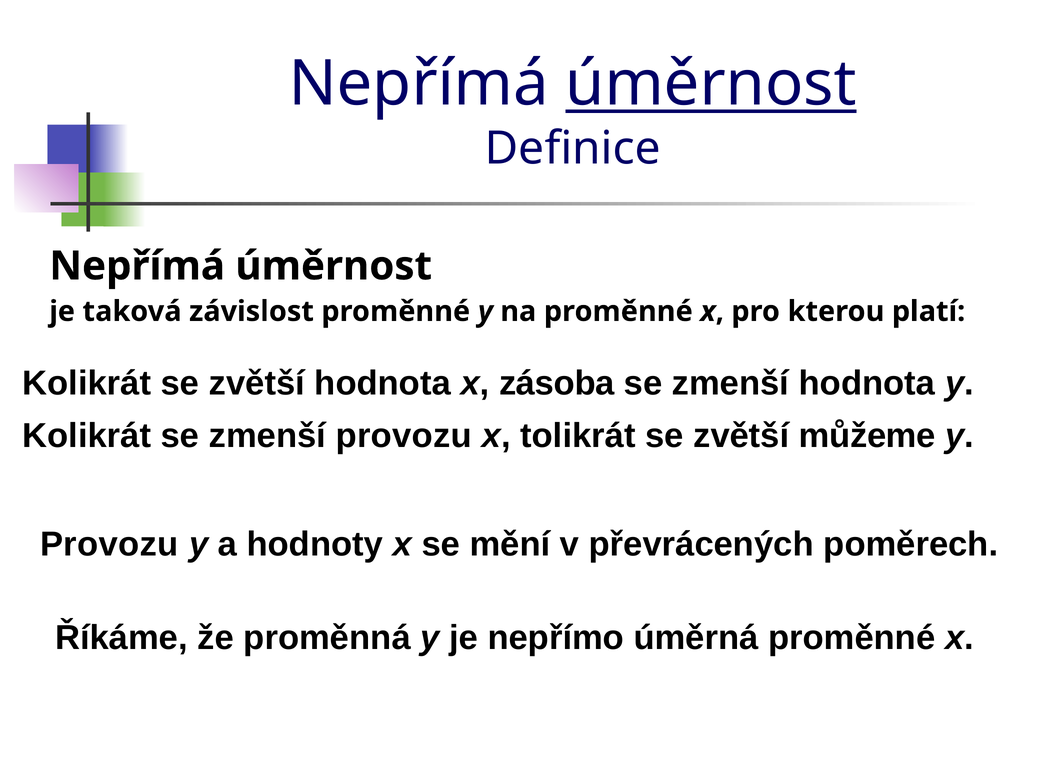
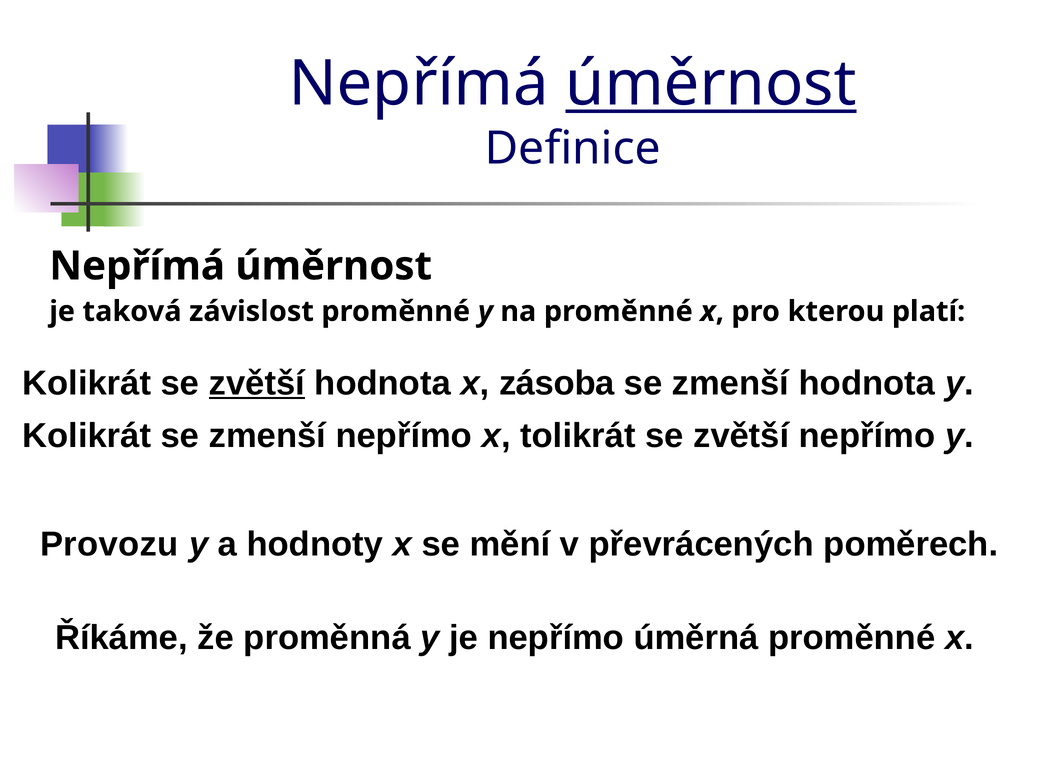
zvětší at (257, 383) underline: none -> present
zmenší provozu: provozu -> nepřímo
zvětší můžeme: můžeme -> nepřímo
